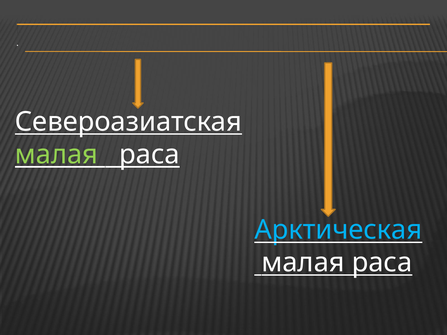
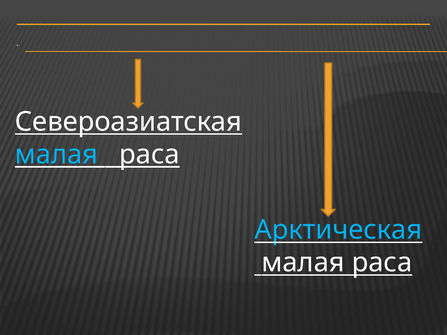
малая at (56, 155) colour: light green -> light blue
